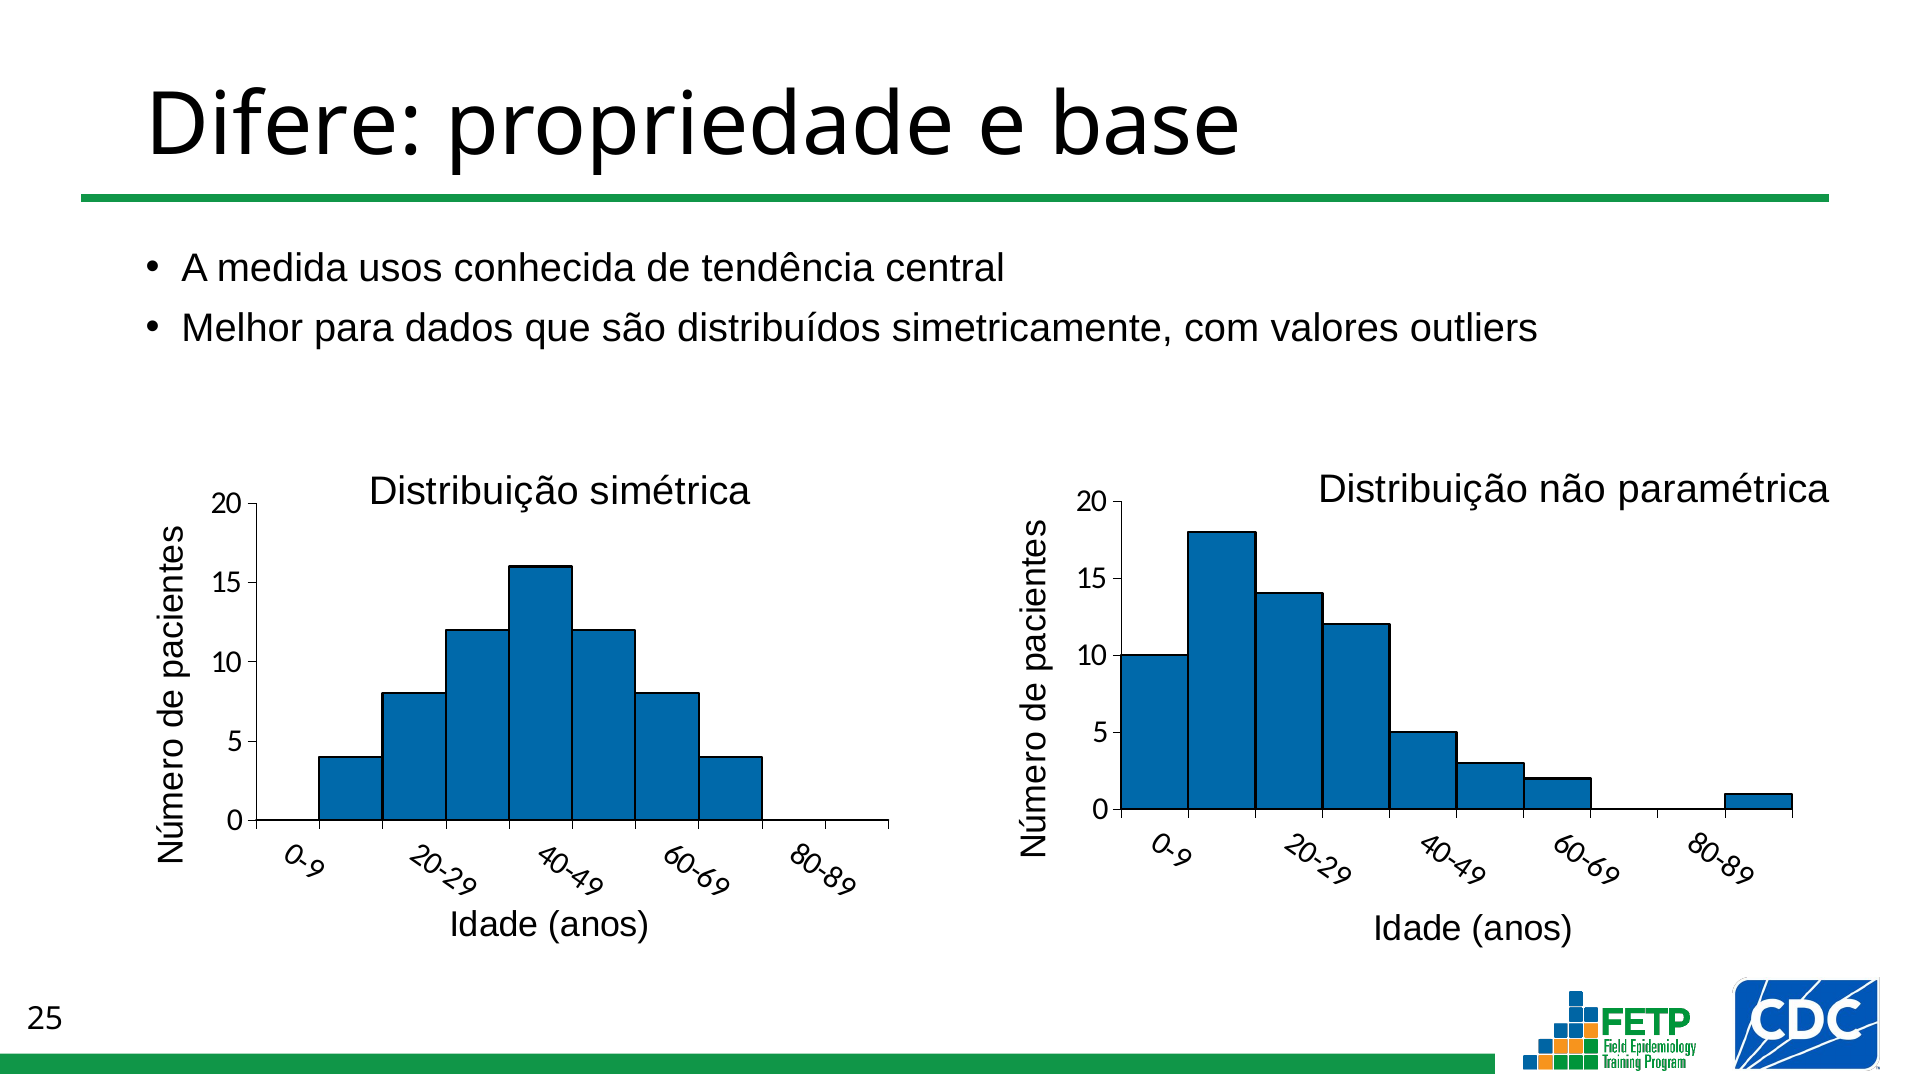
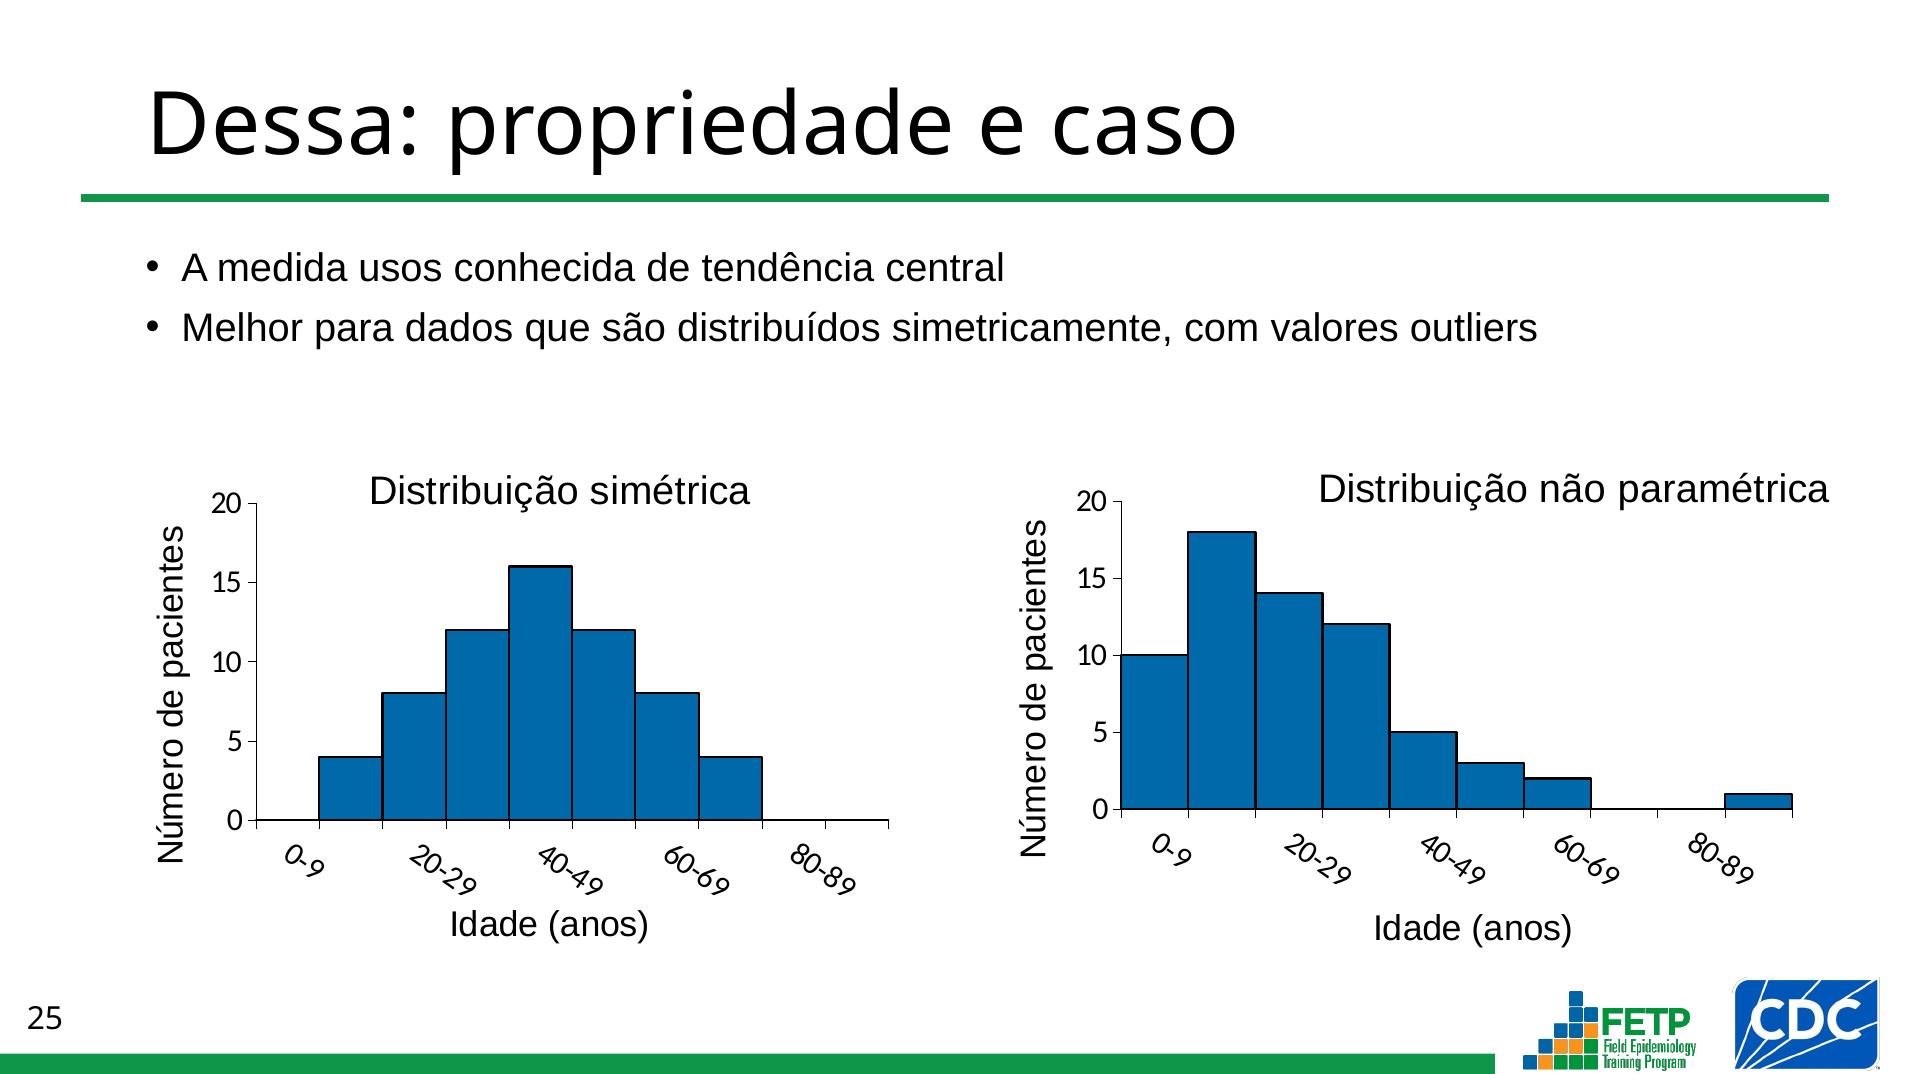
Difere: Difere -> Dessa
base: base -> caso
